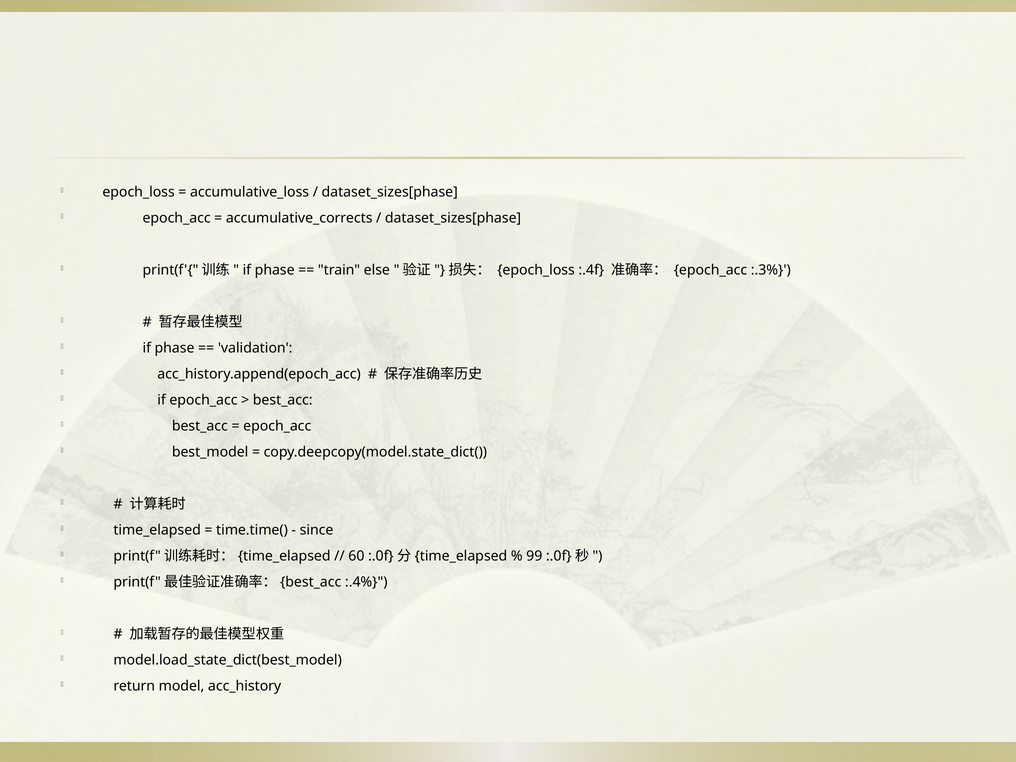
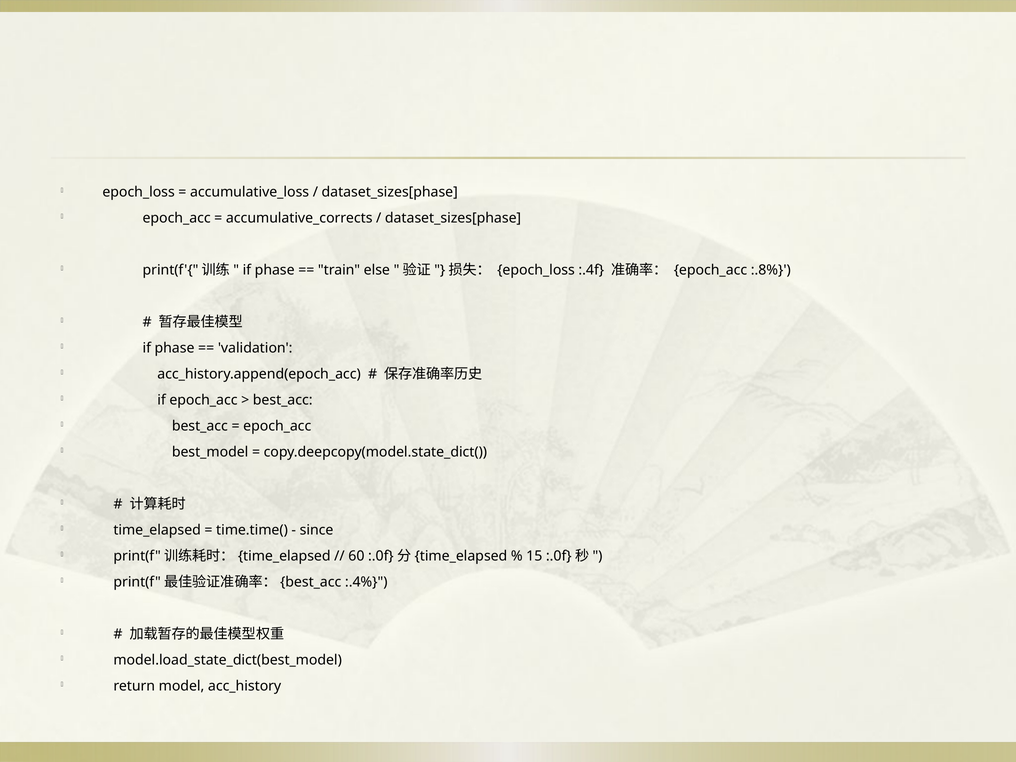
:.3%: :.3% -> :.8%
99: 99 -> 15
